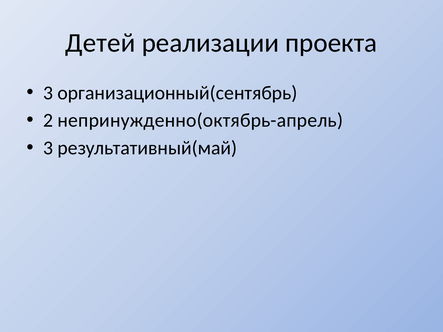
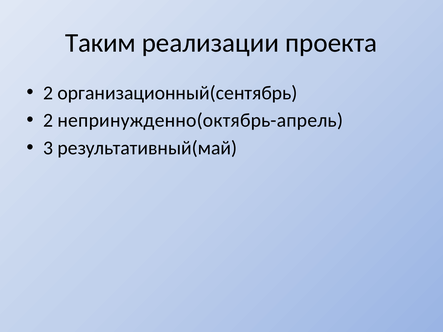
Детей: Детей -> Таким
3 at (48, 93): 3 -> 2
